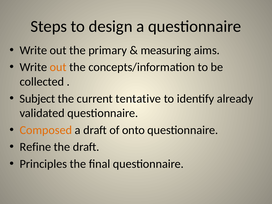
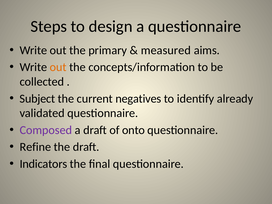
measuring: measuring -> measured
tentative: tentative -> negatives
Composed colour: orange -> purple
Principles: Principles -> Indicators
